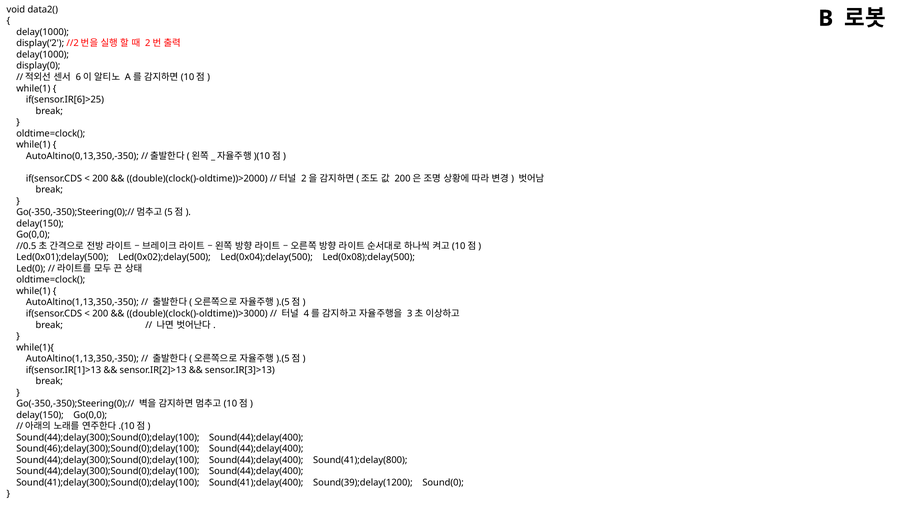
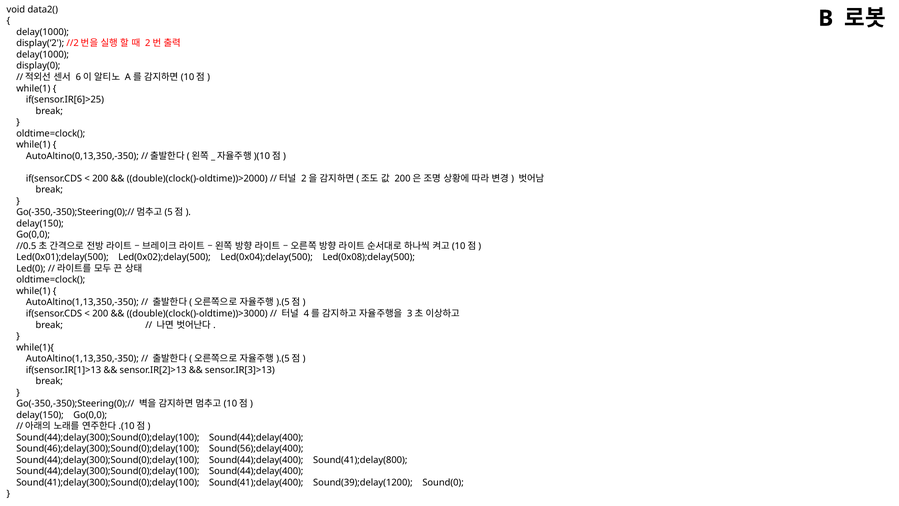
Sound(46);delay(300);Sound(0);delay(100 Sound(44);delay(400: Sound(44);delay(400 -> Sound(56);delay(400
